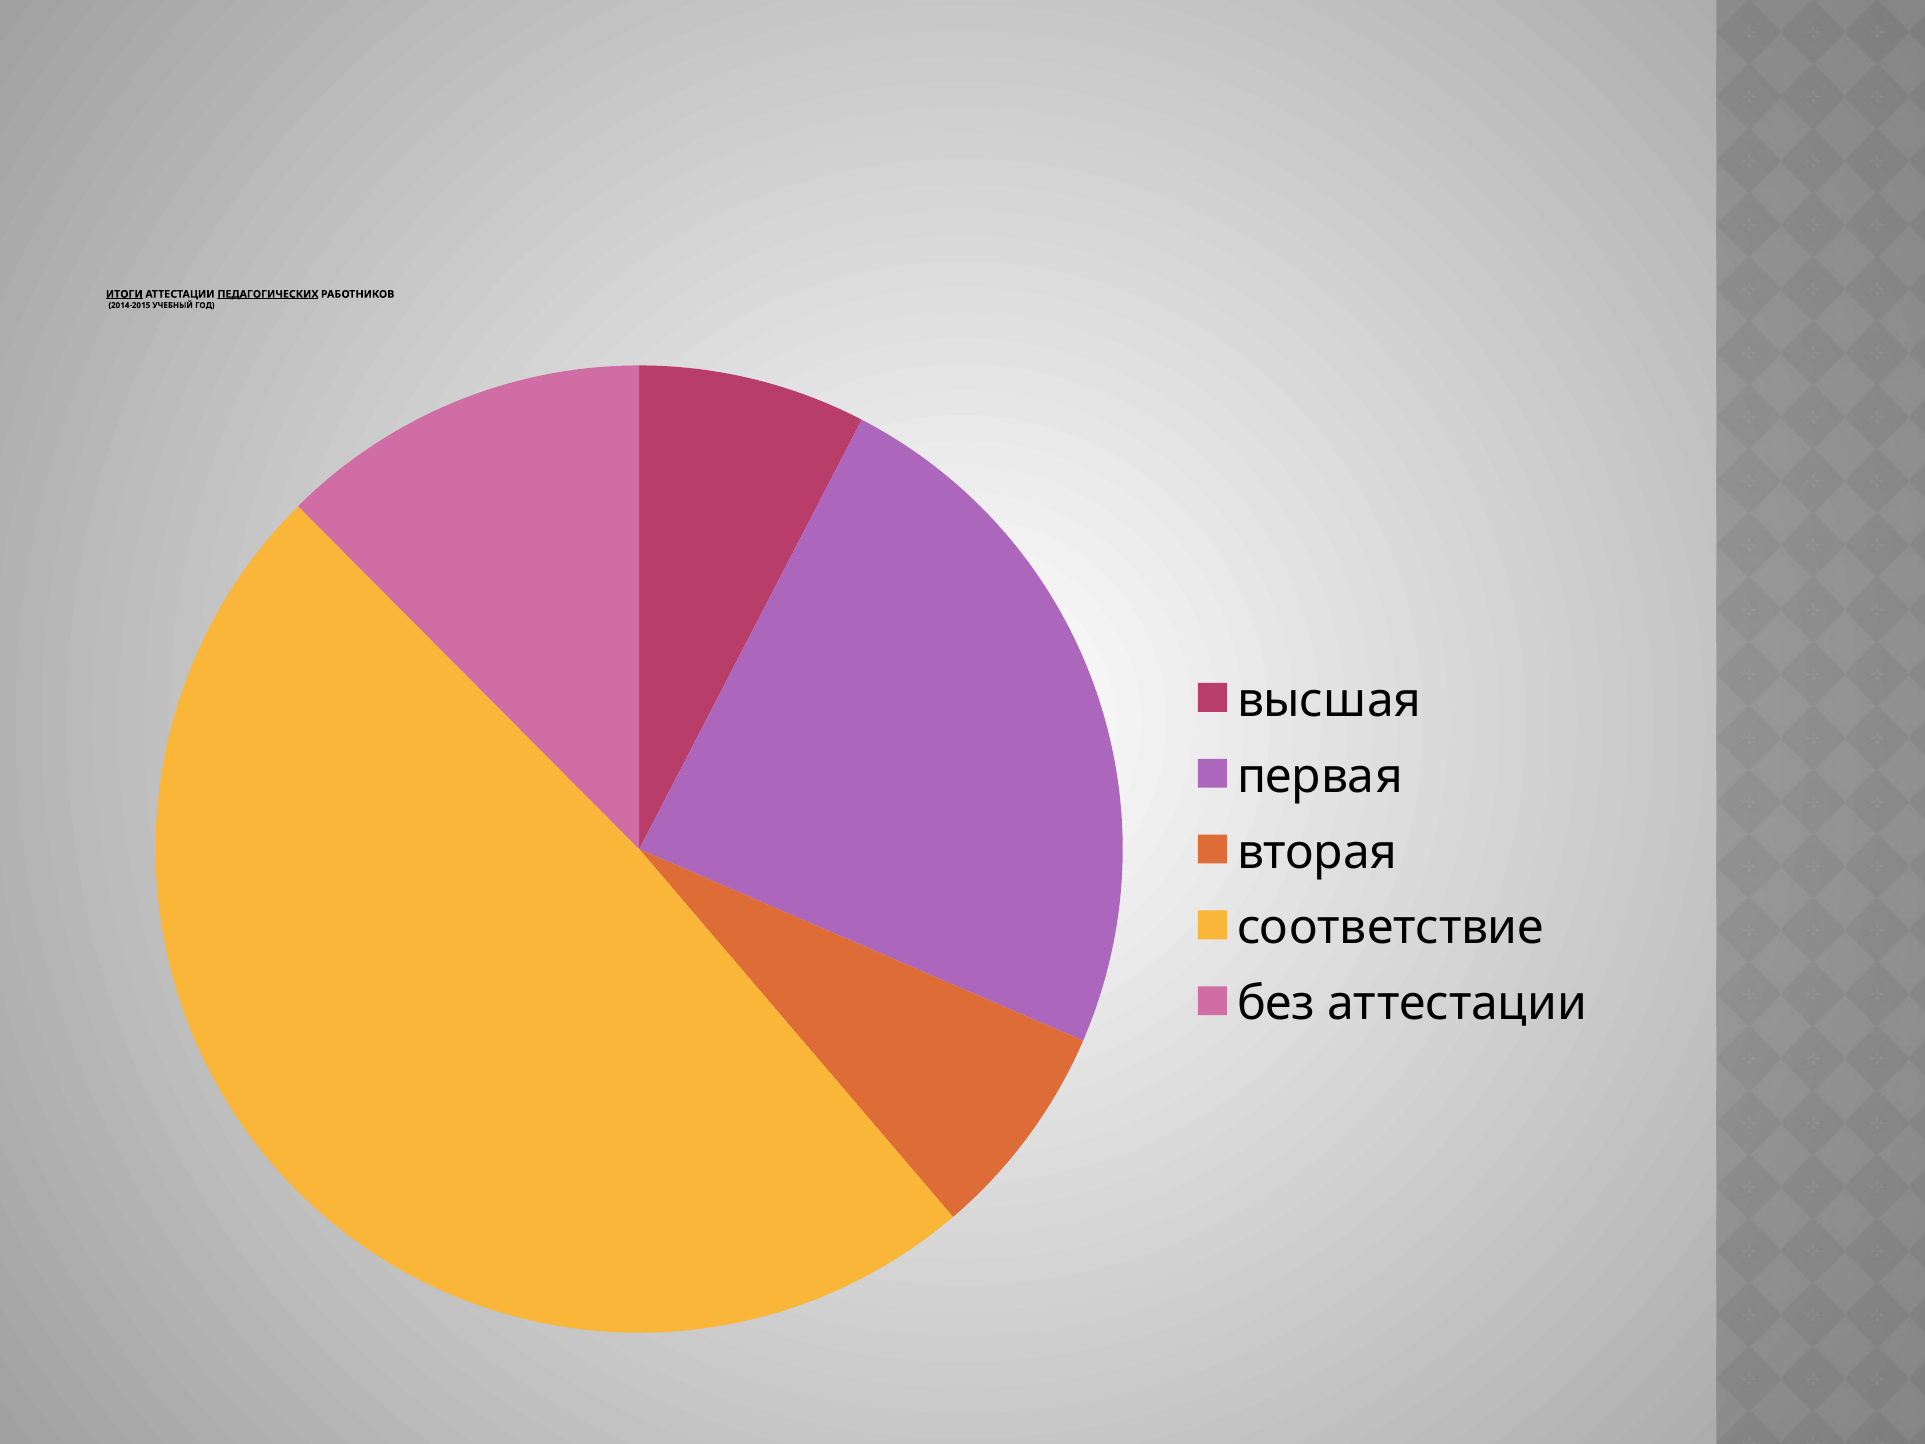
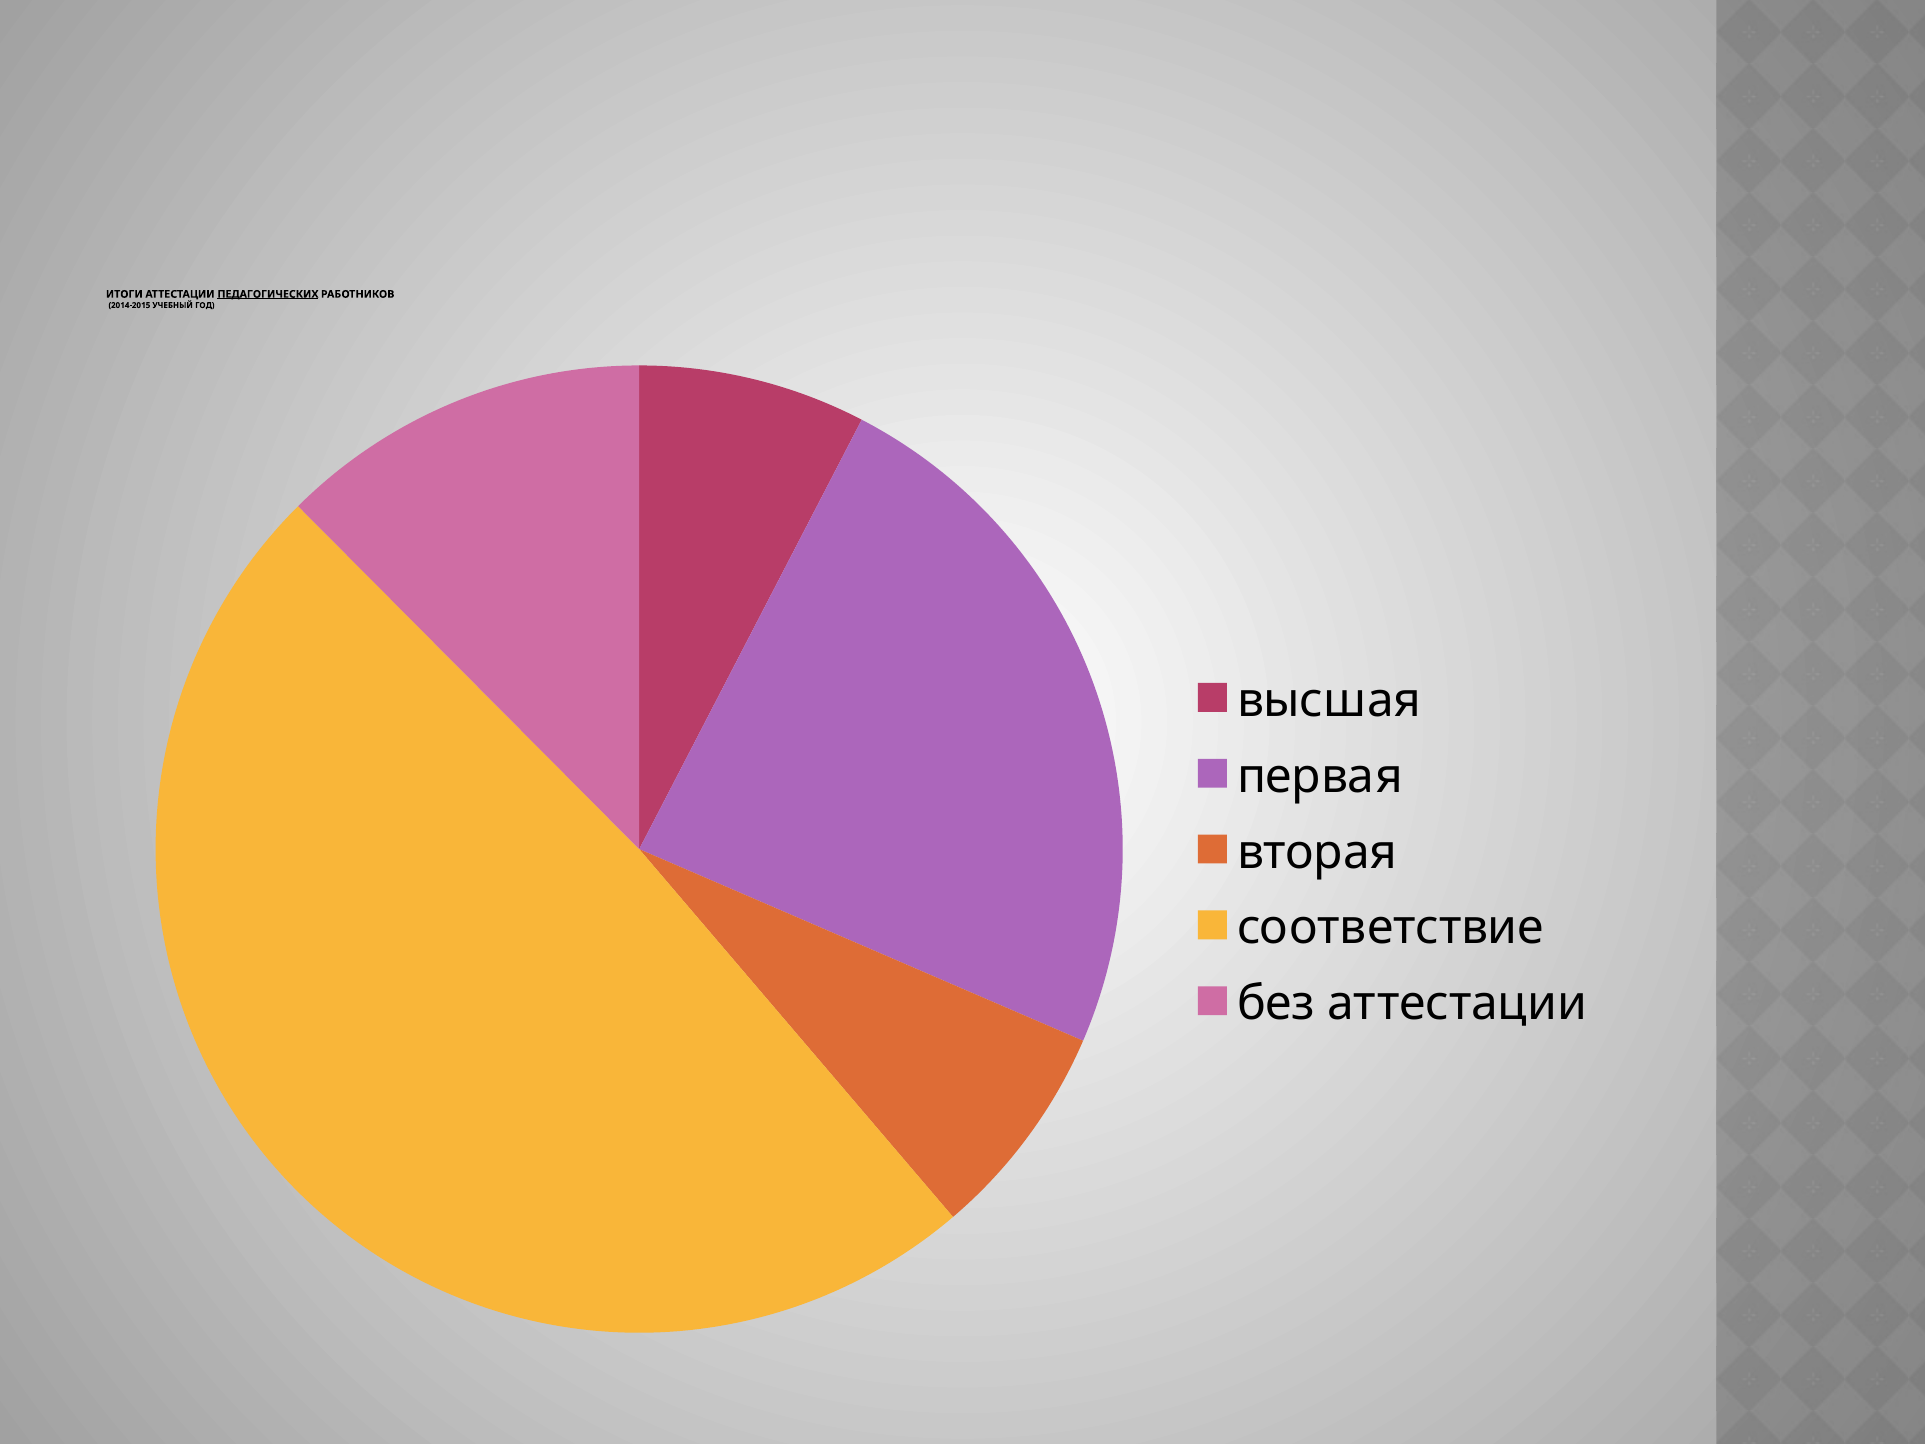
ИТОГИ underline: present -> none
